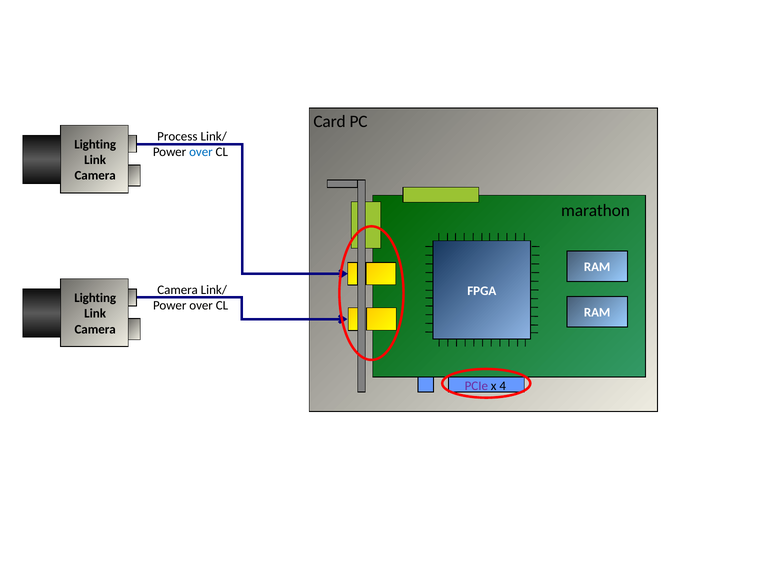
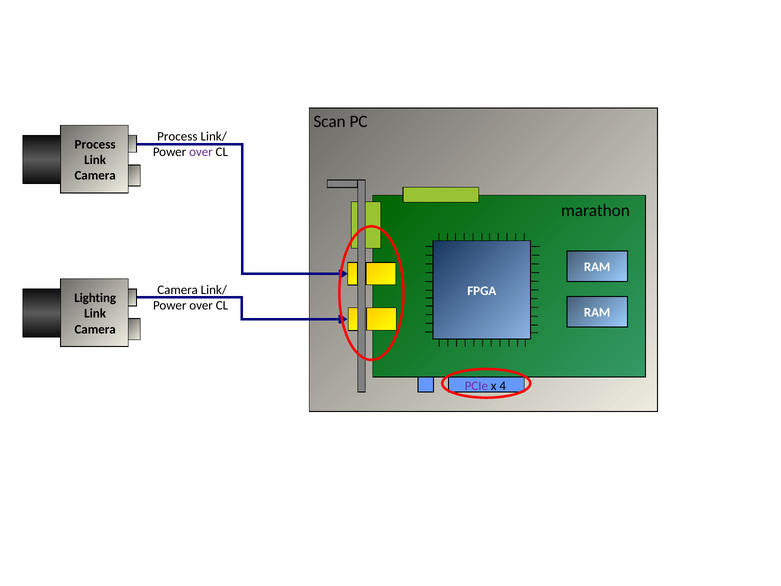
Card: Card -> Scan
Lighting at (95, 144): Lighting -> Process
over at (201, 152) colour: blue -> purple
